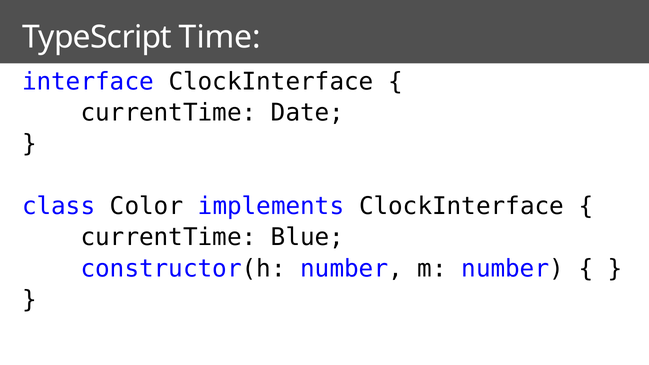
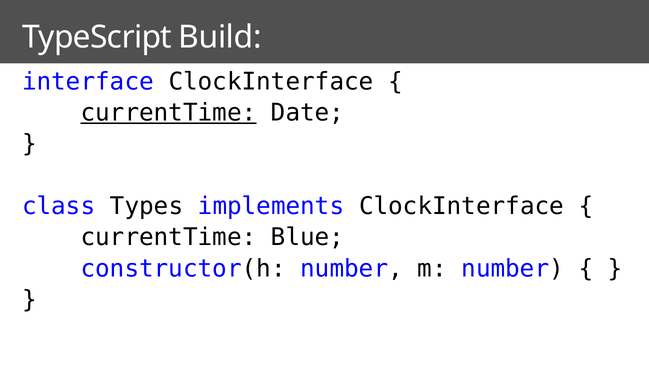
Time: Time -> Build
currentTime at (168, 113) underline: none -> present
Color: Color -> Types
